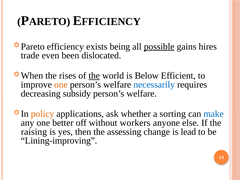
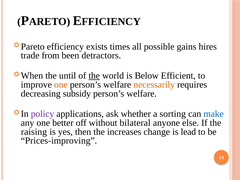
being: being -> times
possible underline: present -> none
even: even -> from
dislocated: dislocated -> detractors
rises: rises -> until
necessarily colour: blue -> orange
policy colour: orange -> purple
workers: workers -> bilateral
assessing: assessing -> increases
Lining-improving: Lining-improving -> Prices-improving
